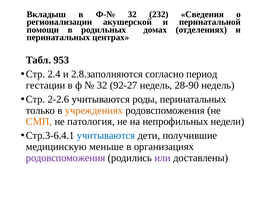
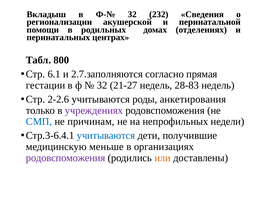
953: 953 -> 800
2.4: 2.4 -> 6.1
2.8.заполняются: 2.8.заполняются -> 2.7.заполняются
период: период -> прямая
92-27: 92-27 -> 21-27
28-90: 28-90 -> 28-83
роды перинатальных: перинатальных -> анкетирования
учреждениях colour: orange -> purple
СМП colour: orange -> blue
патология: патология -> причинам
или colour: purple -> orange
